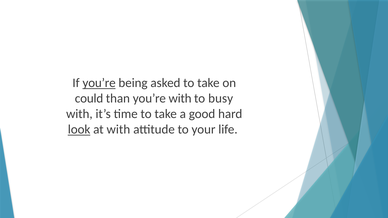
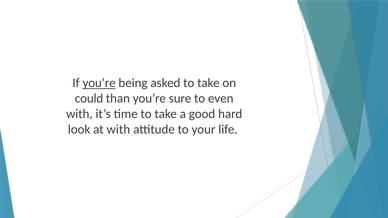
you’re with: with -> sure
busy: busy -> even
look underline: present -> none
